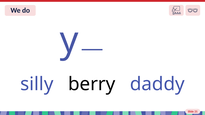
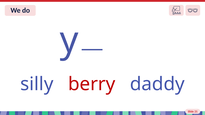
berry colour: black -> red
